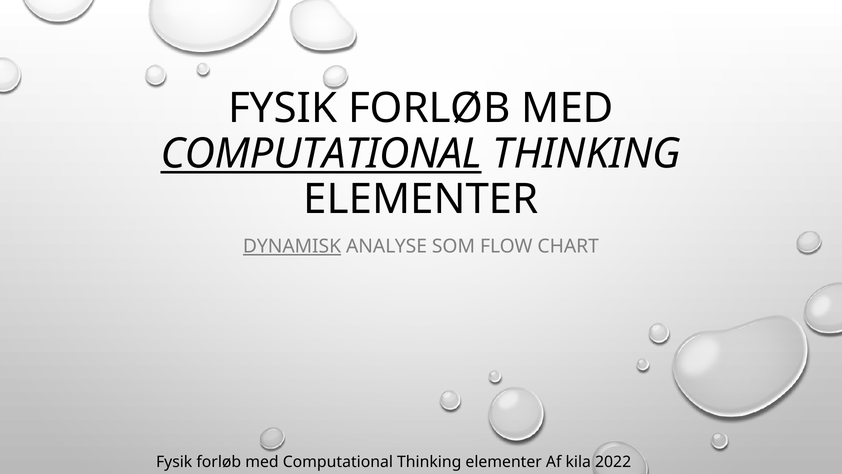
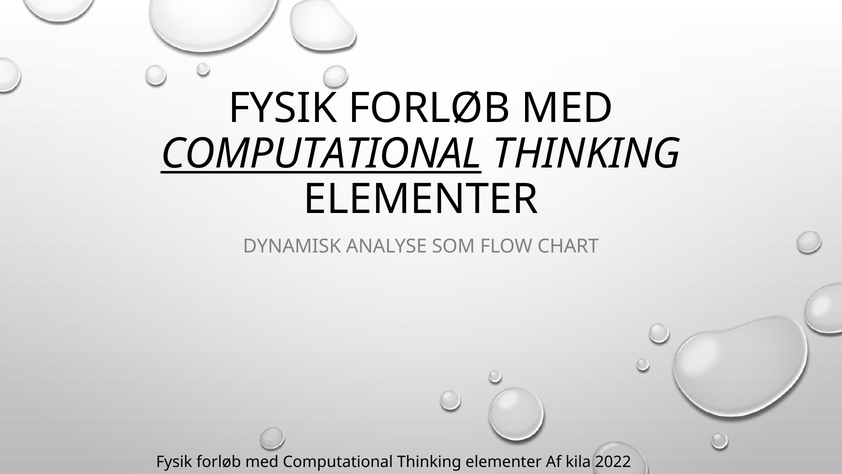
DYNAMISK underline: present -> none
